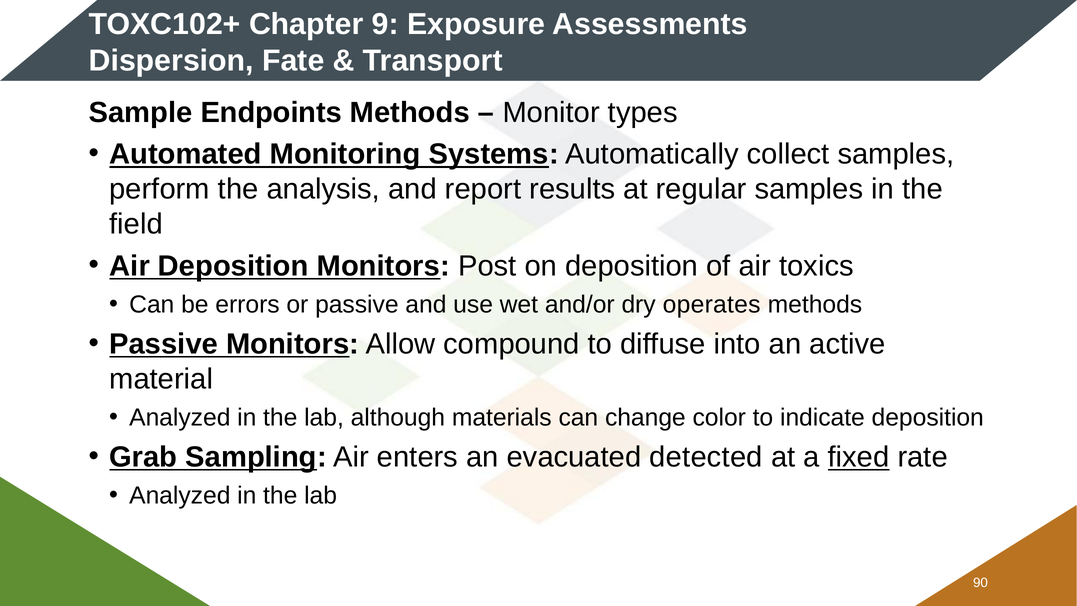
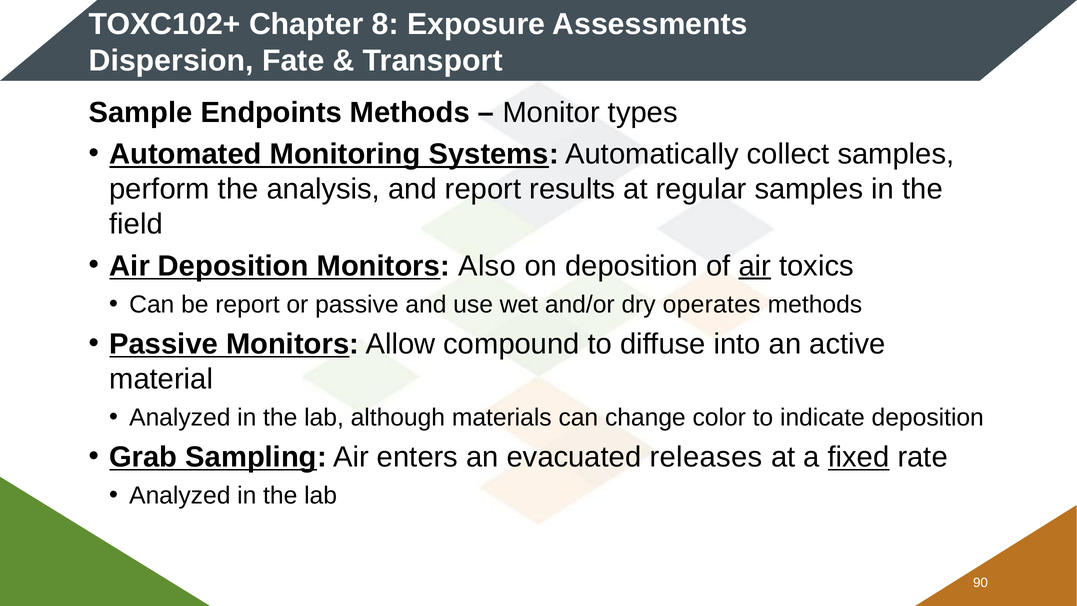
9: 9 -> 8
Post: Post -> Also
air at (755, 266) underline: none -> present
be errors: errors -> report
detected: detected -> releases
